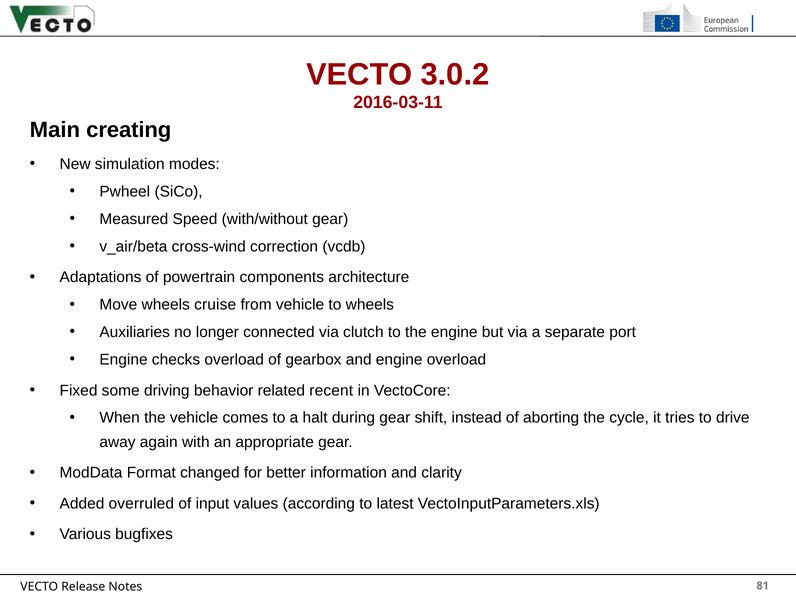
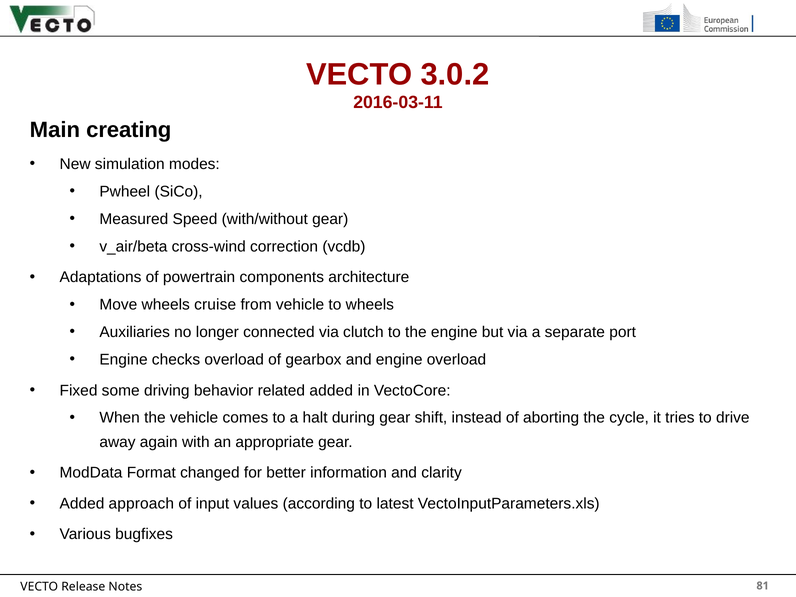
related recent: recent -> added
overruled: overruled -> approach
